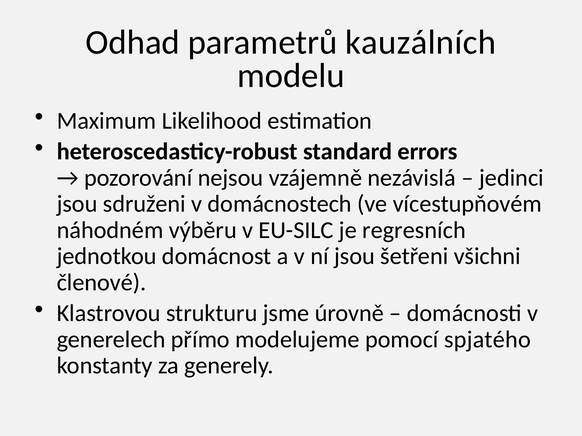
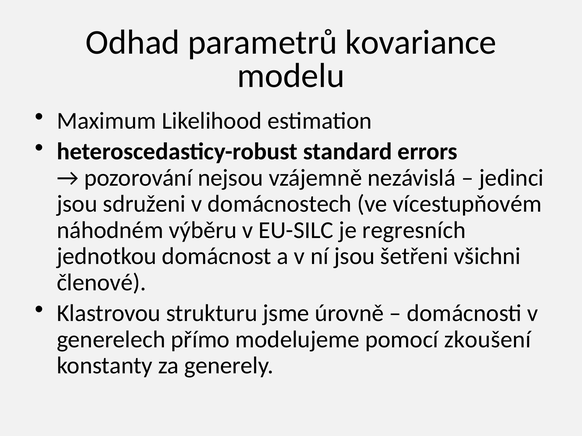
kauzálních: kauzálních -> kovariance
spjatého: spjatého -> zkoušení
